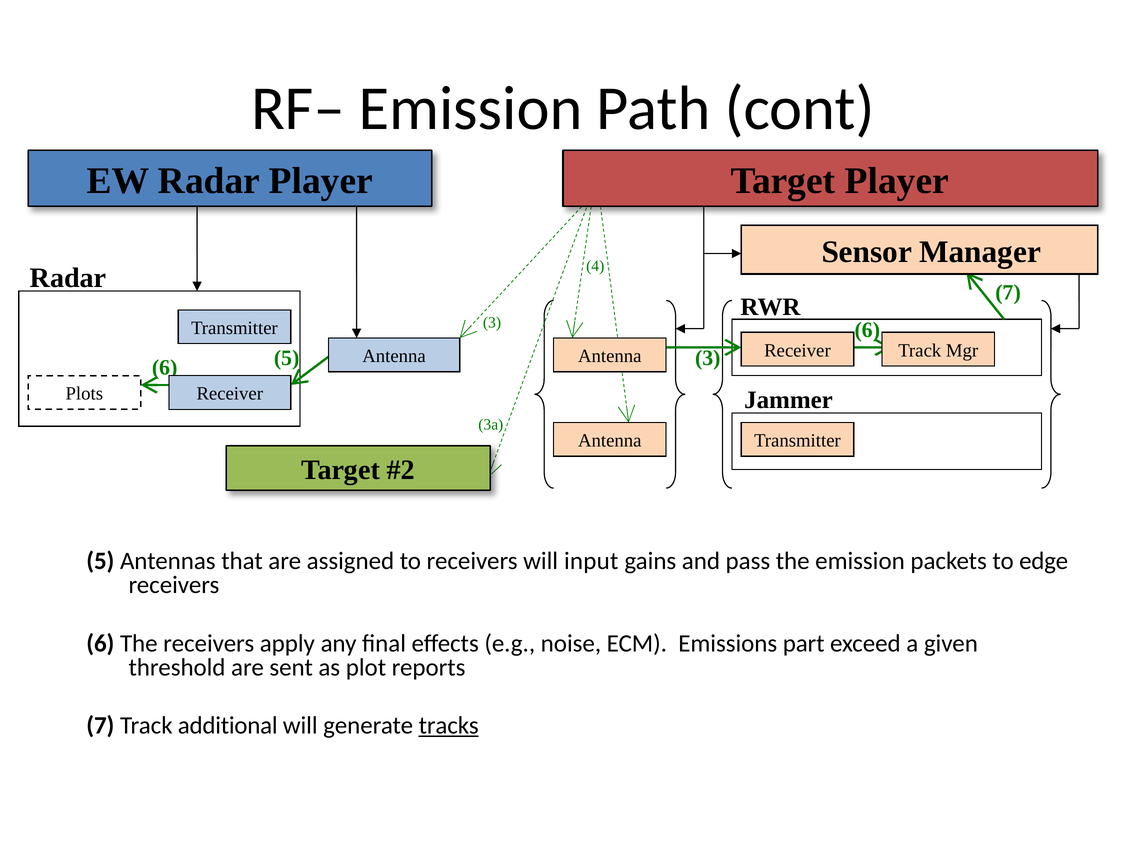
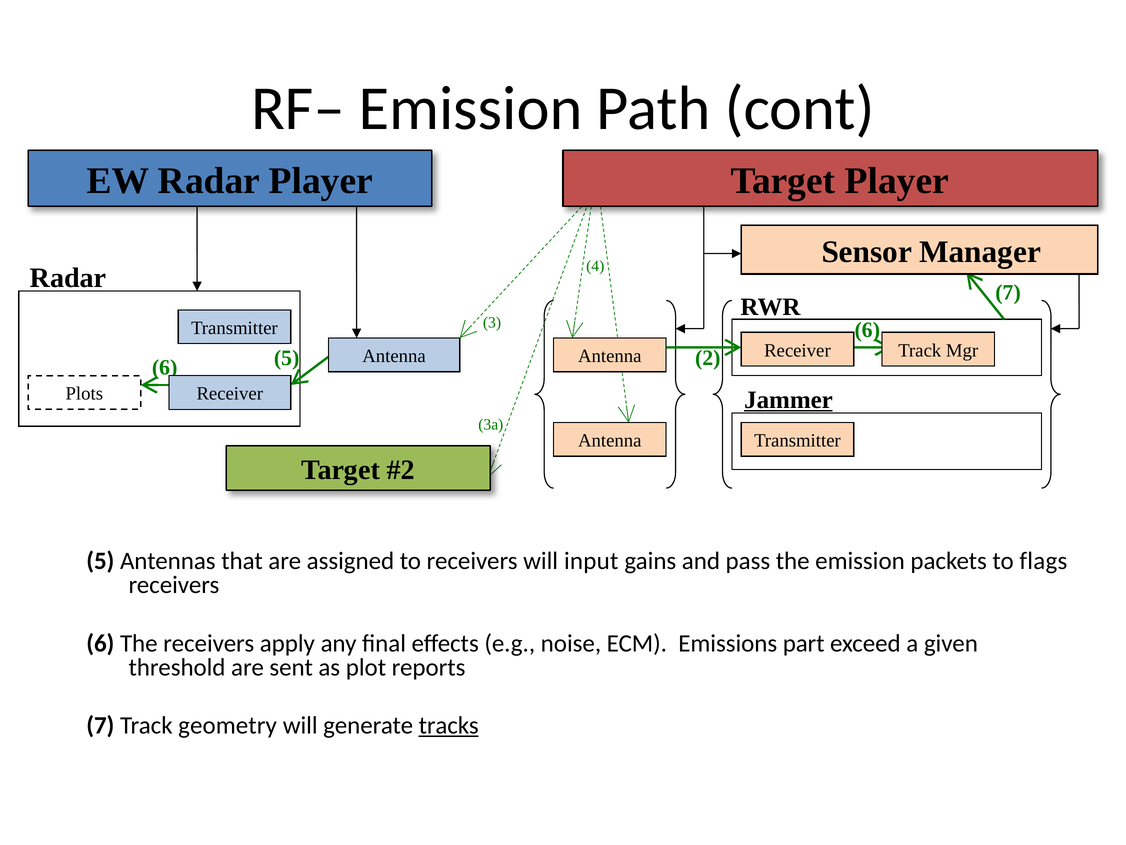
5 3: 3 -> 2
Jammer underline: none -> present
edge: edge -> flags
additional: additional -> geometry
